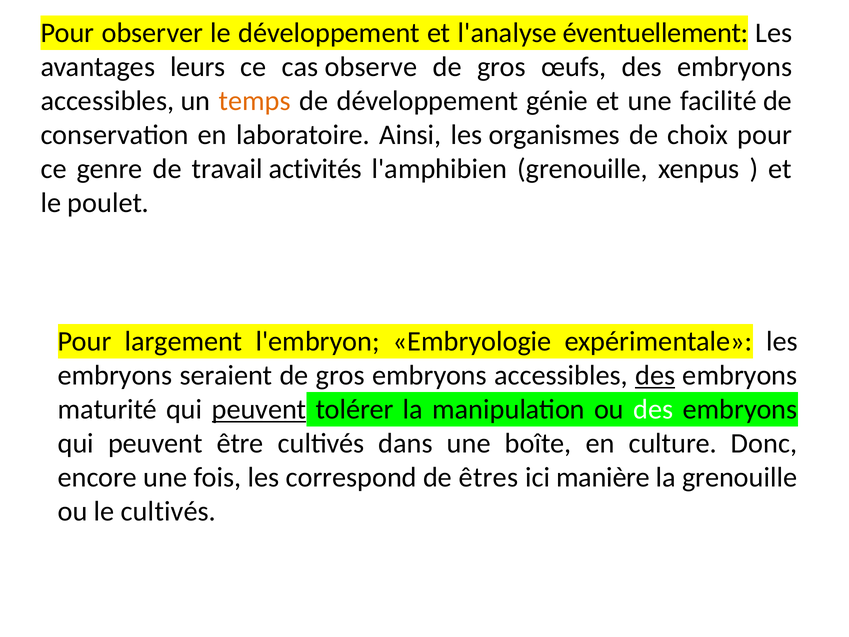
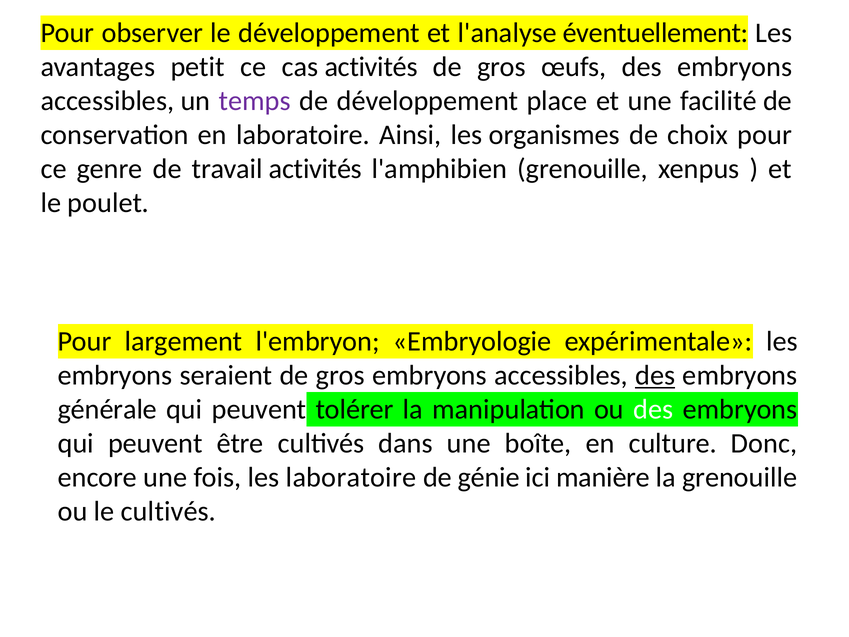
leurs: leurs -> petit
cas observe: observe -> activités
temps colour: orange -> purple
génie: génie -> place
maturité: maturité -> générale
peuvent at (259, 409) underline: present -> none
les correspond: correspond -> laboratoire
êtres: êtres -> génie
